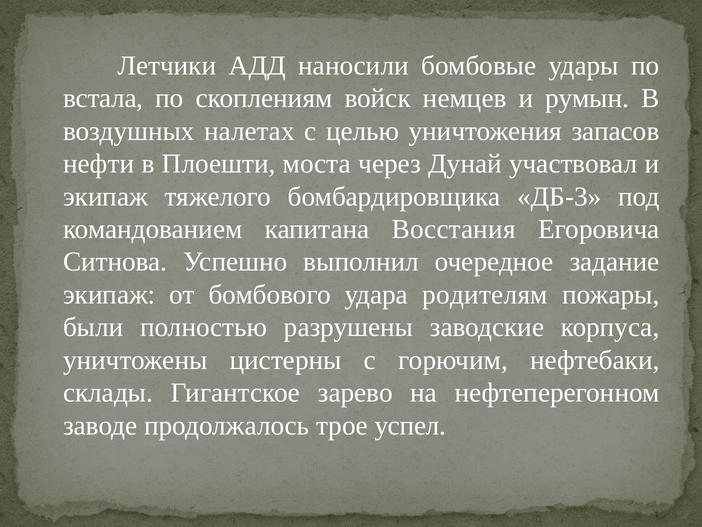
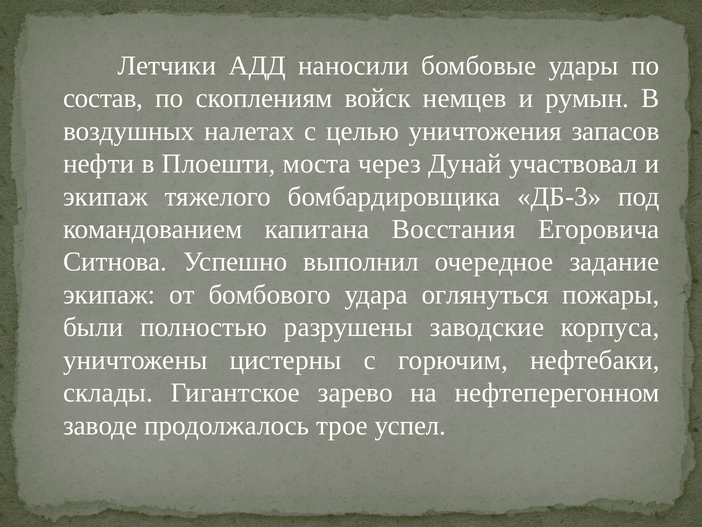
встала: встала -> состав
родителям: родителям -> оглянуться
